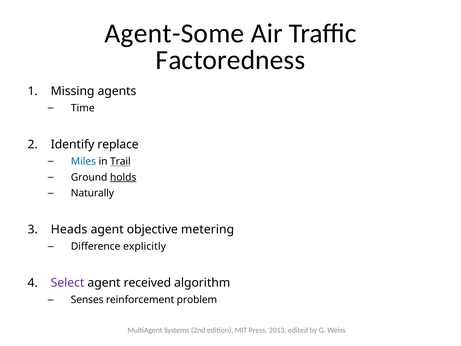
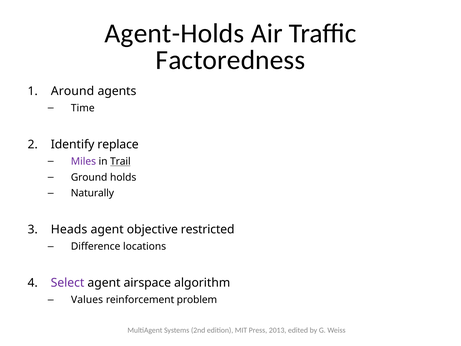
Agent-Some: Agent-Some -> Agent-Holds
Missing: Missing -> Around
Miles colour: blue -> purple
holds underline: present -> none
metering: metering -> restricted
explicitly: explicitly -> locations
received: received -> airspace
Senses: Senses -> Values
